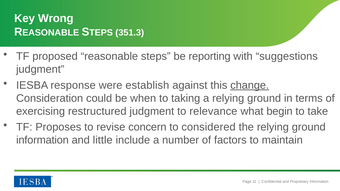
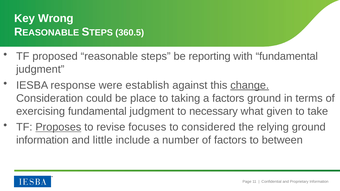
351.3: 351.3 -> 360.5
with suggestions: suggestions -> fundamental
when: when -> place
a relying: relying -> factors
exercising restructured: restructured -> fundamental
relevance: relevance -> necessary
begin: begin -> given
Proposes underline: none -> present
concern: concern -> focuses
maintain: maintain -> between
